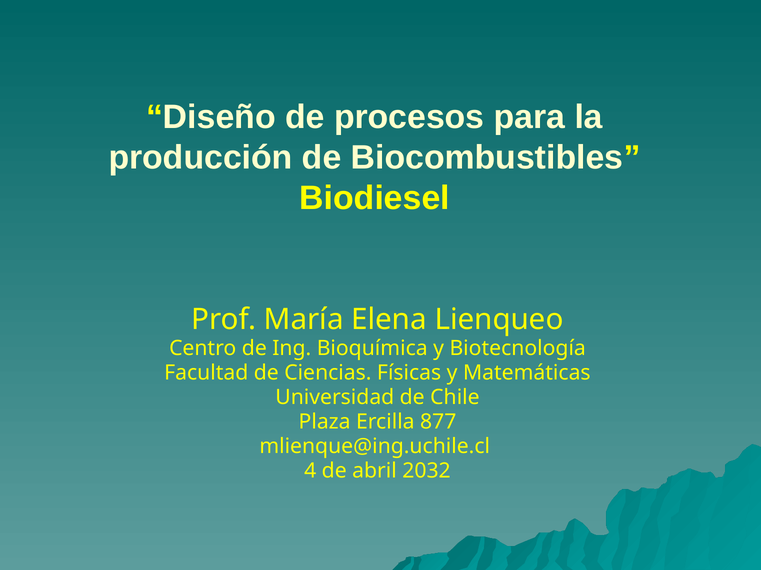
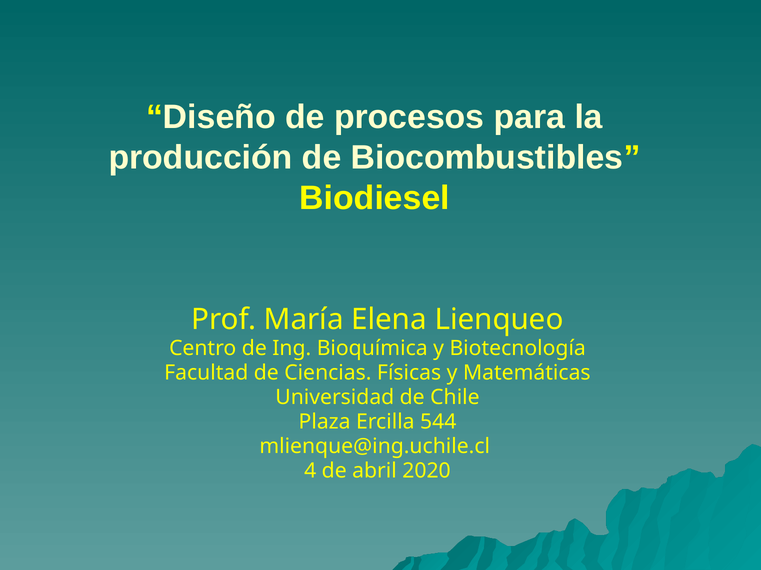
877: 877 -> 544
2032: 2032 -> 2020
